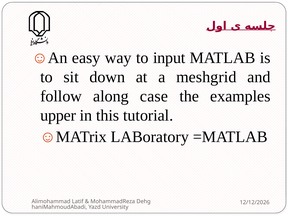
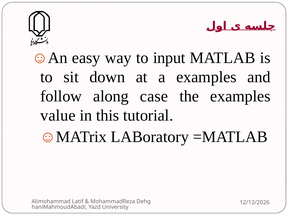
a meshgrid: meshgrid -> examples
upper: upper -> value
